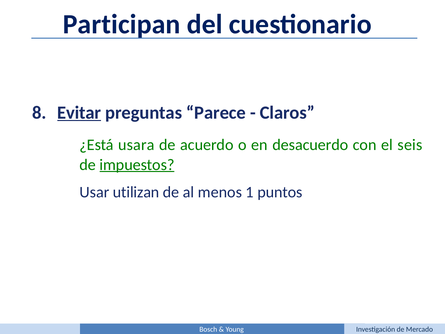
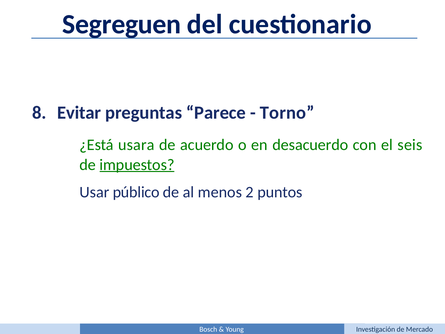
Participan: Participan -> Segreguen
Evitar underline: present -> none
Claros: Claros -> Torno
utilizan: utilizan -> público
1: 1 -> 2
